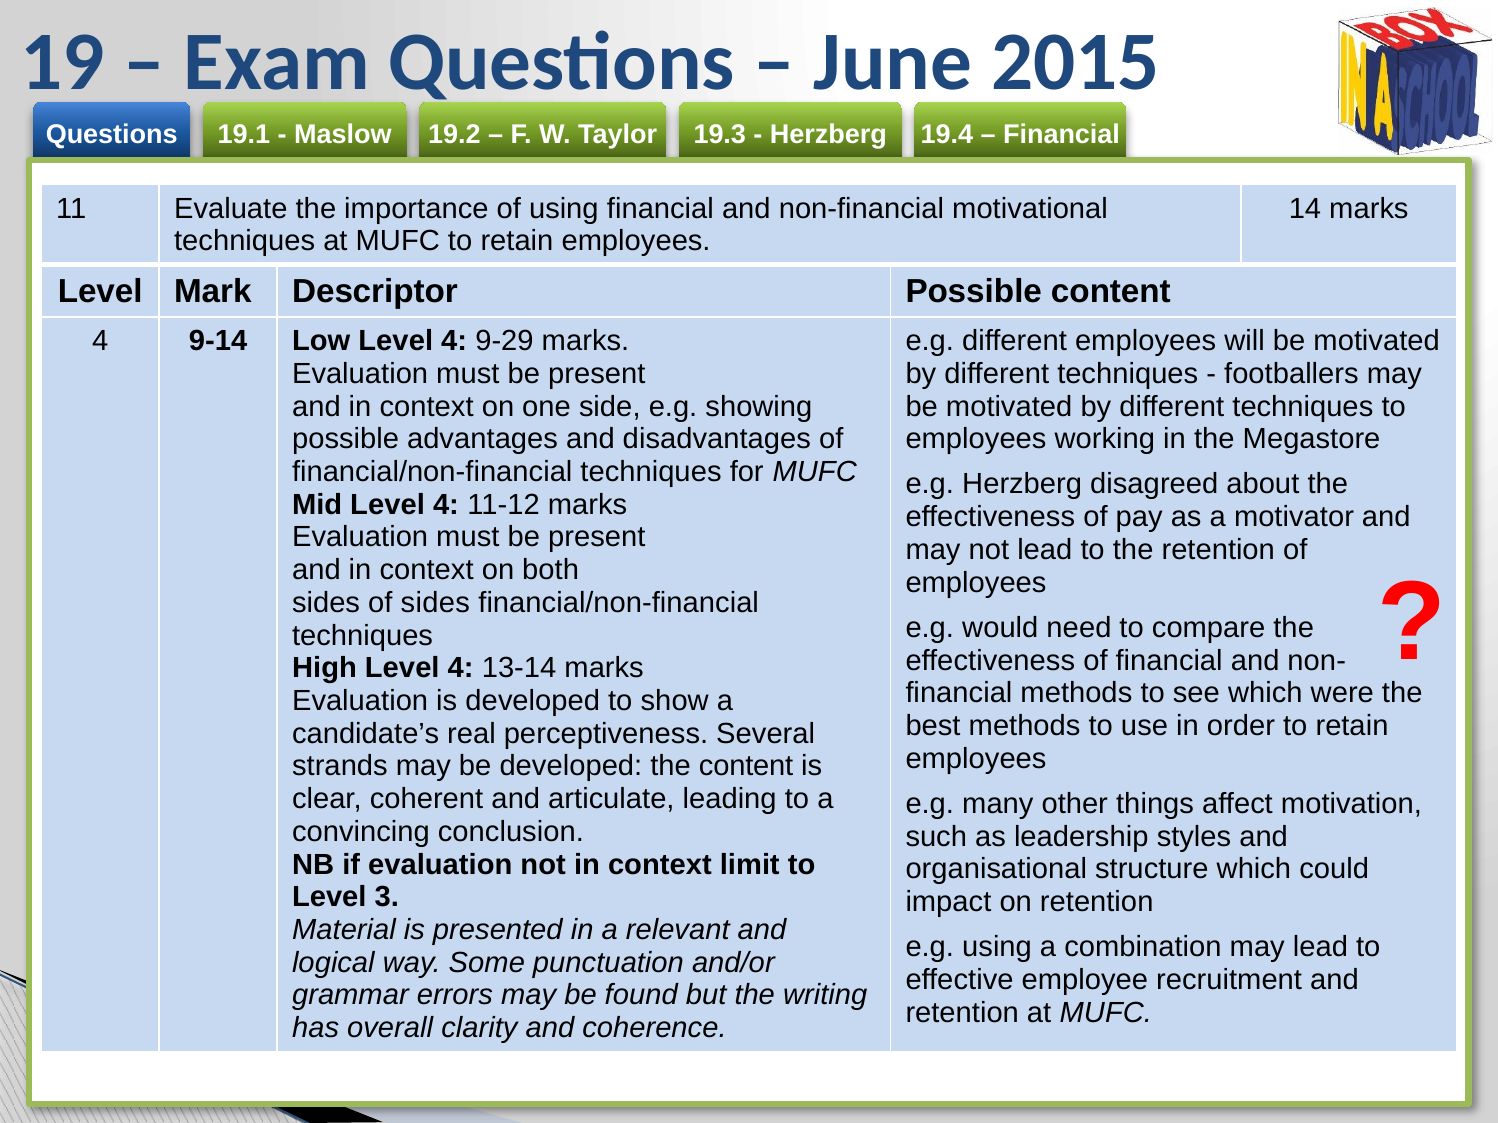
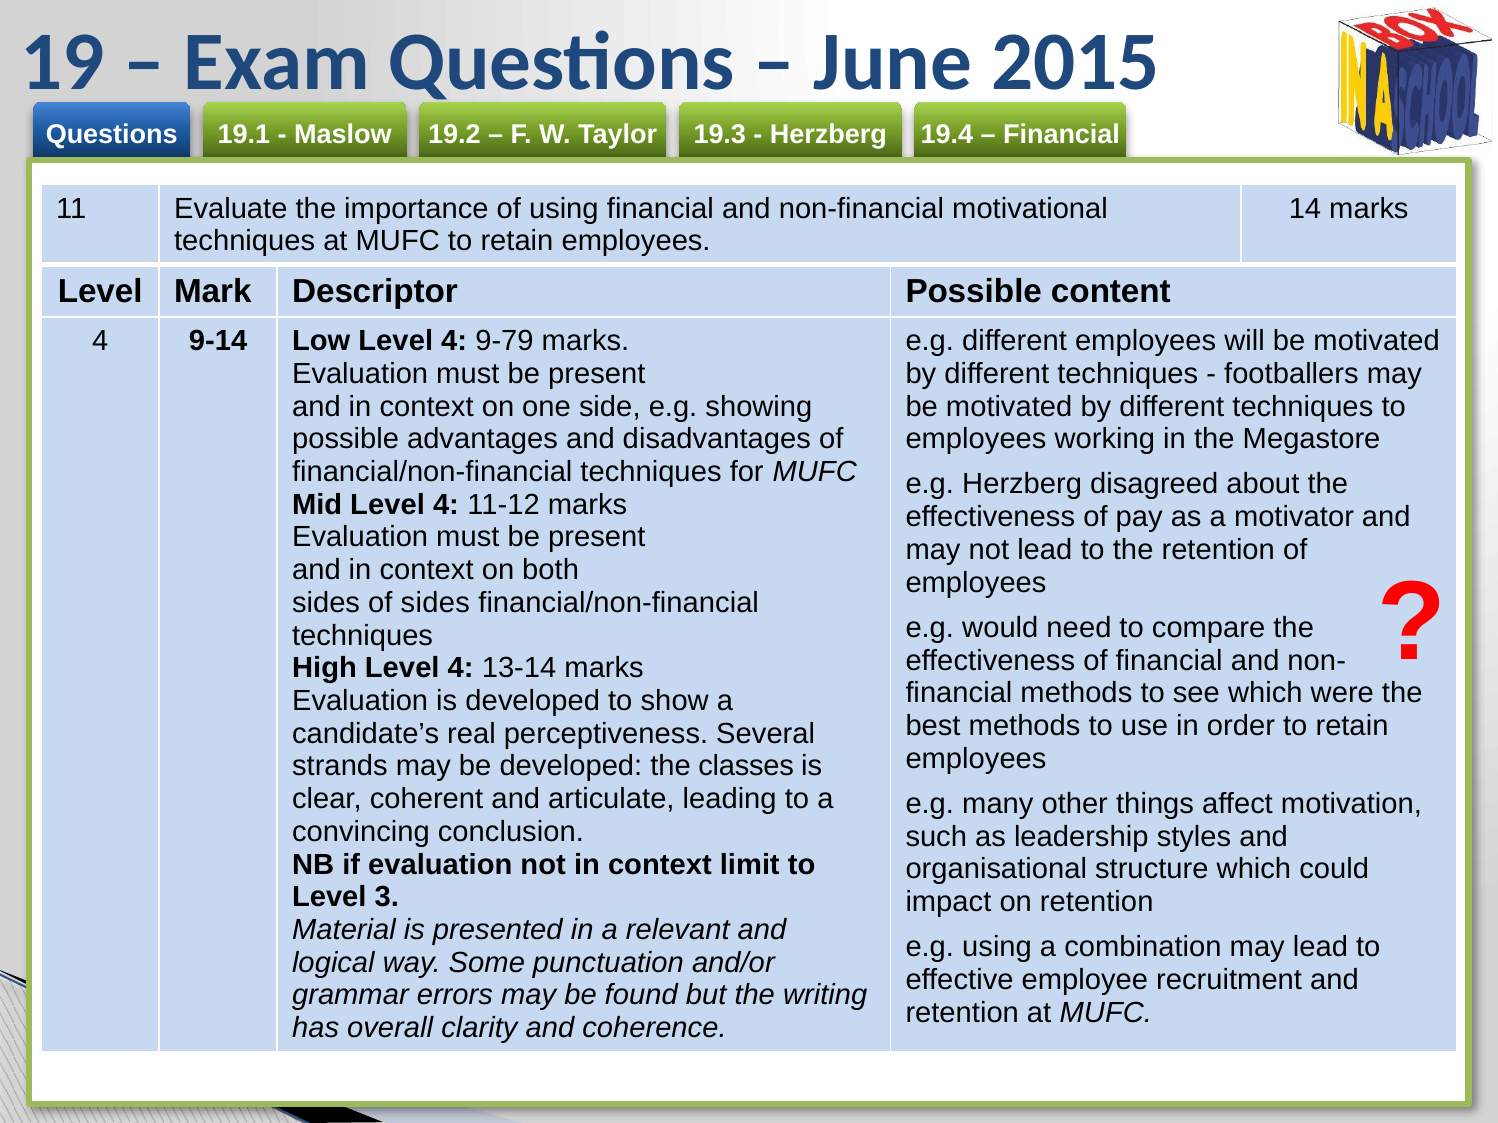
9-29: 9-29 -> 9-79
the content: content -> classes
